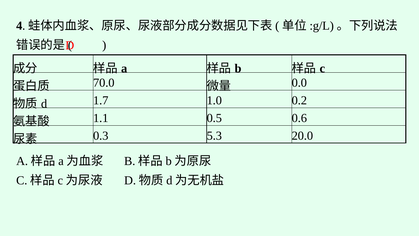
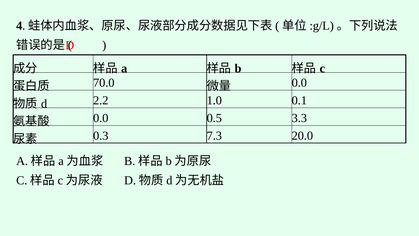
1.7: 1.7 -> 2.2
0.2: 0.2 -> 0.1
1.1 at (101, 118): 1.1 -> 0.0
0.6: 0.6 -> 3.3
5.3: 5.3 -> 7.3
